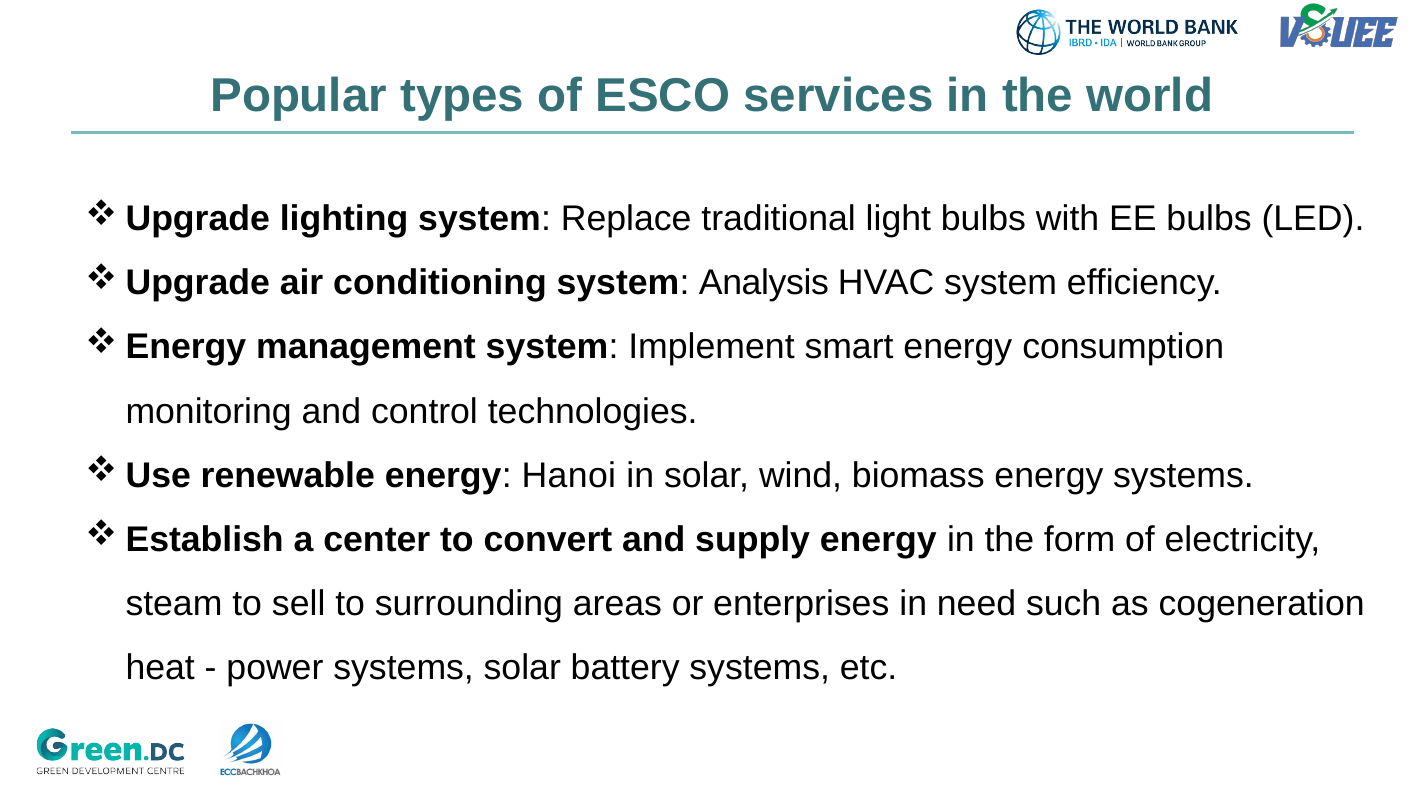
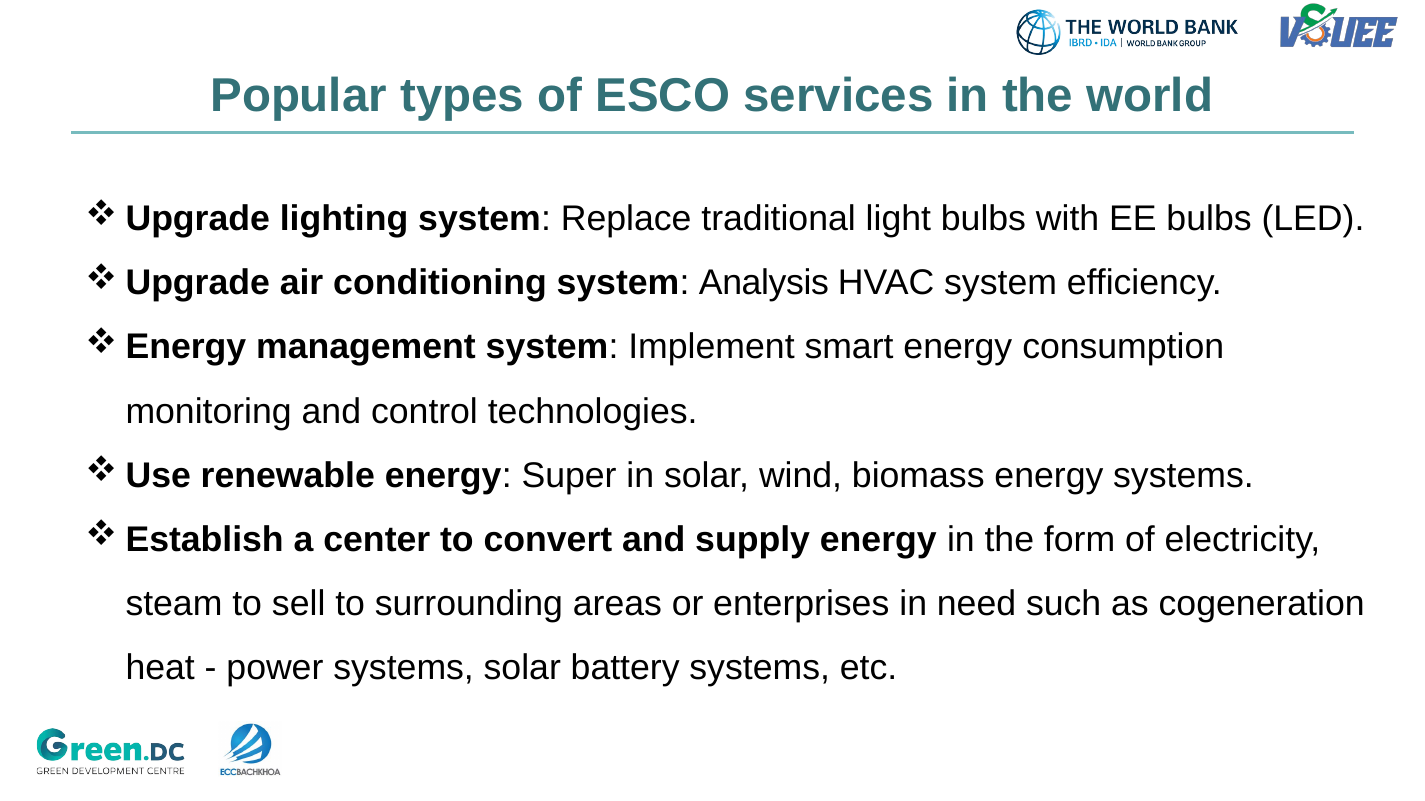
Hanoi: Hanoi -> Super
